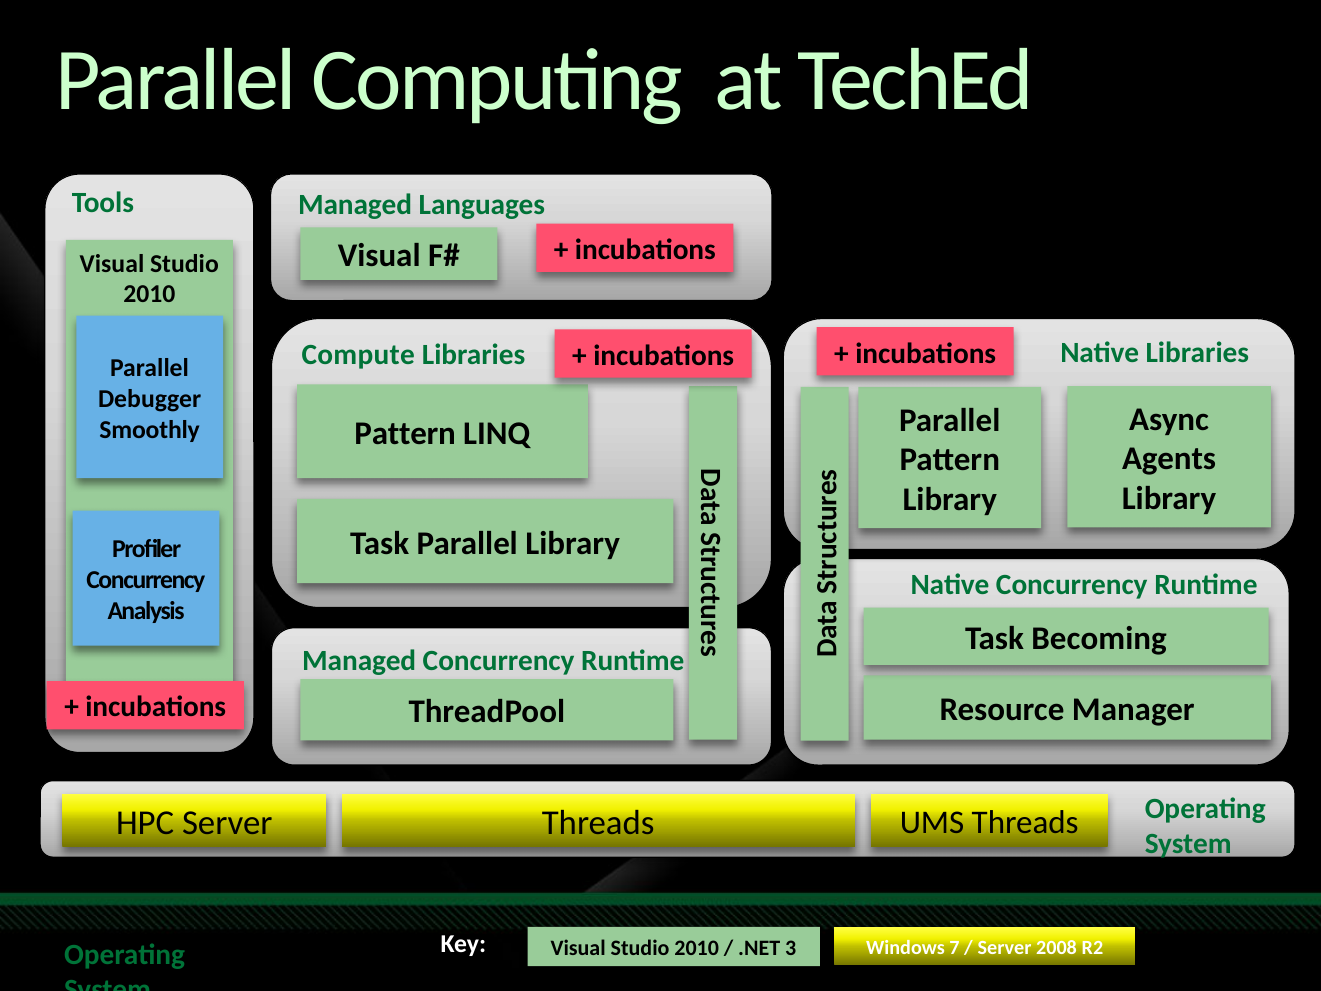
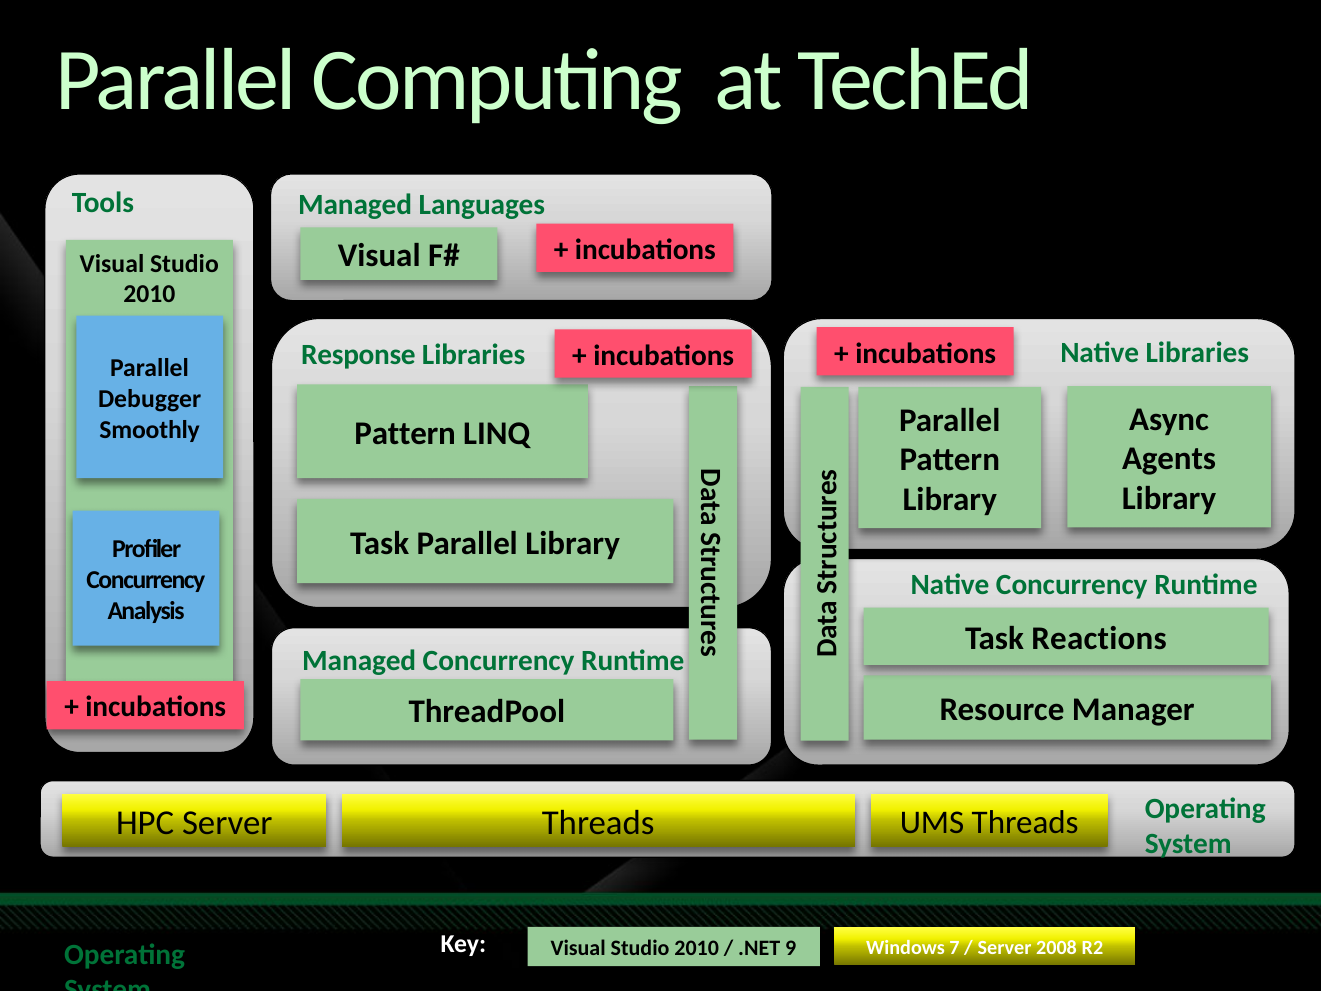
Compute: Compute -> Response
Becoming: Becoming -> Reactions
3: 3 -> 9
